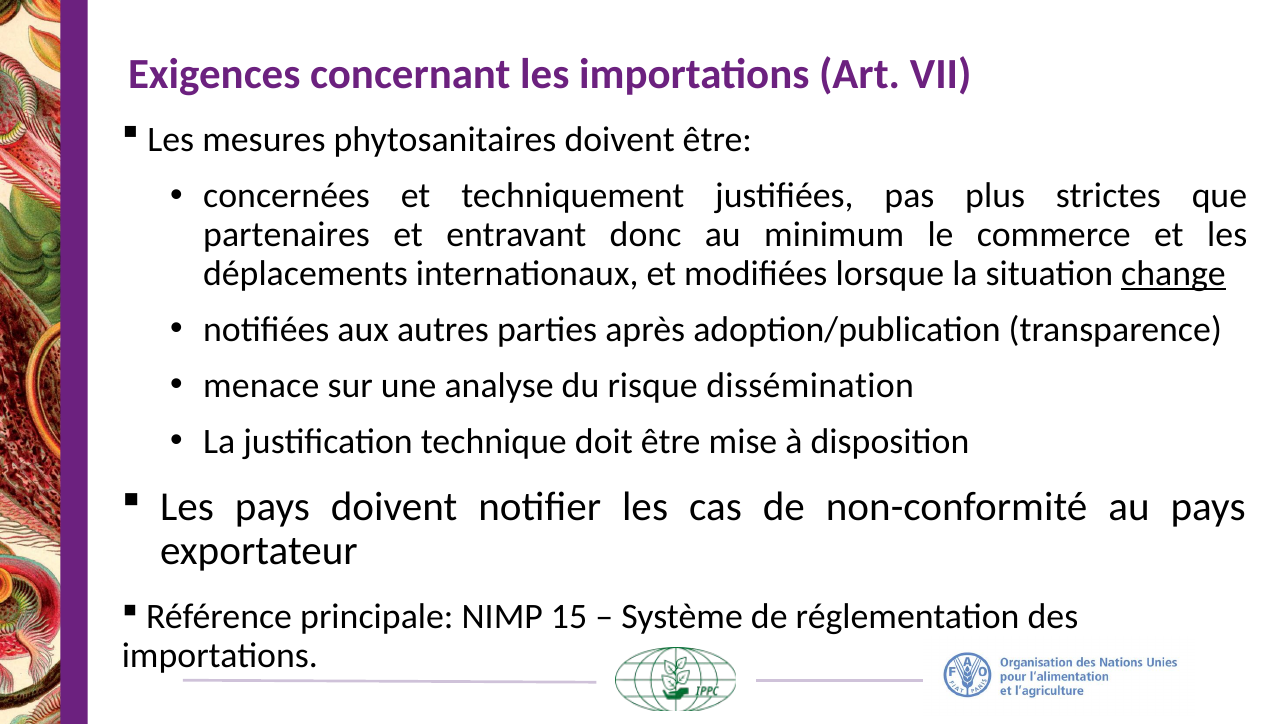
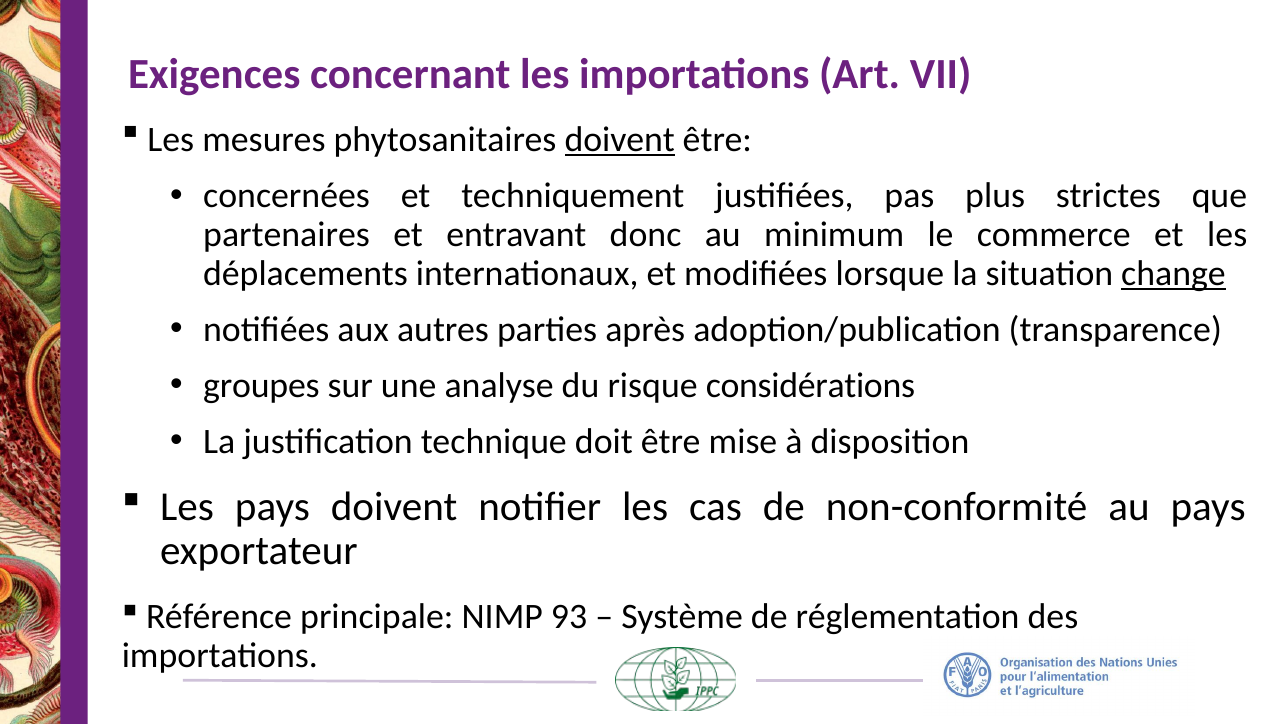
doivent at (620, 140) underline: none -> present
menace: menace -> groupes
dissémination: dissémination -> considérations
15: 15 -> 93
